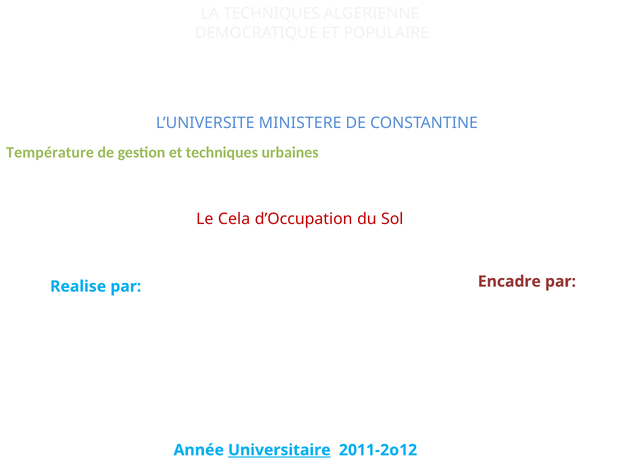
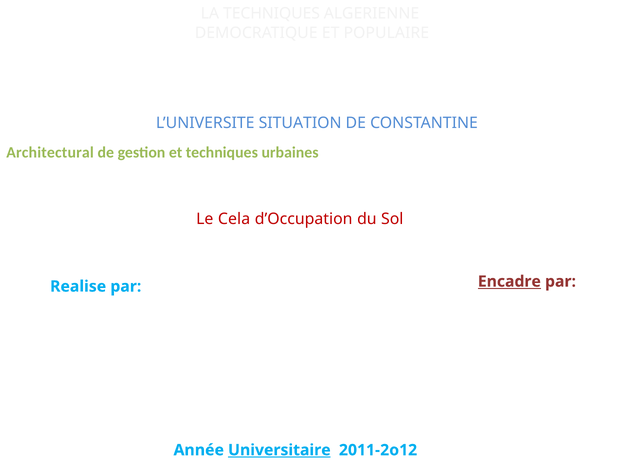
L’UNIVERSITE MINISTERE: MINISTERE -> SITUATION
Température: Température -> Architectural
Encadre underline: none -> present
